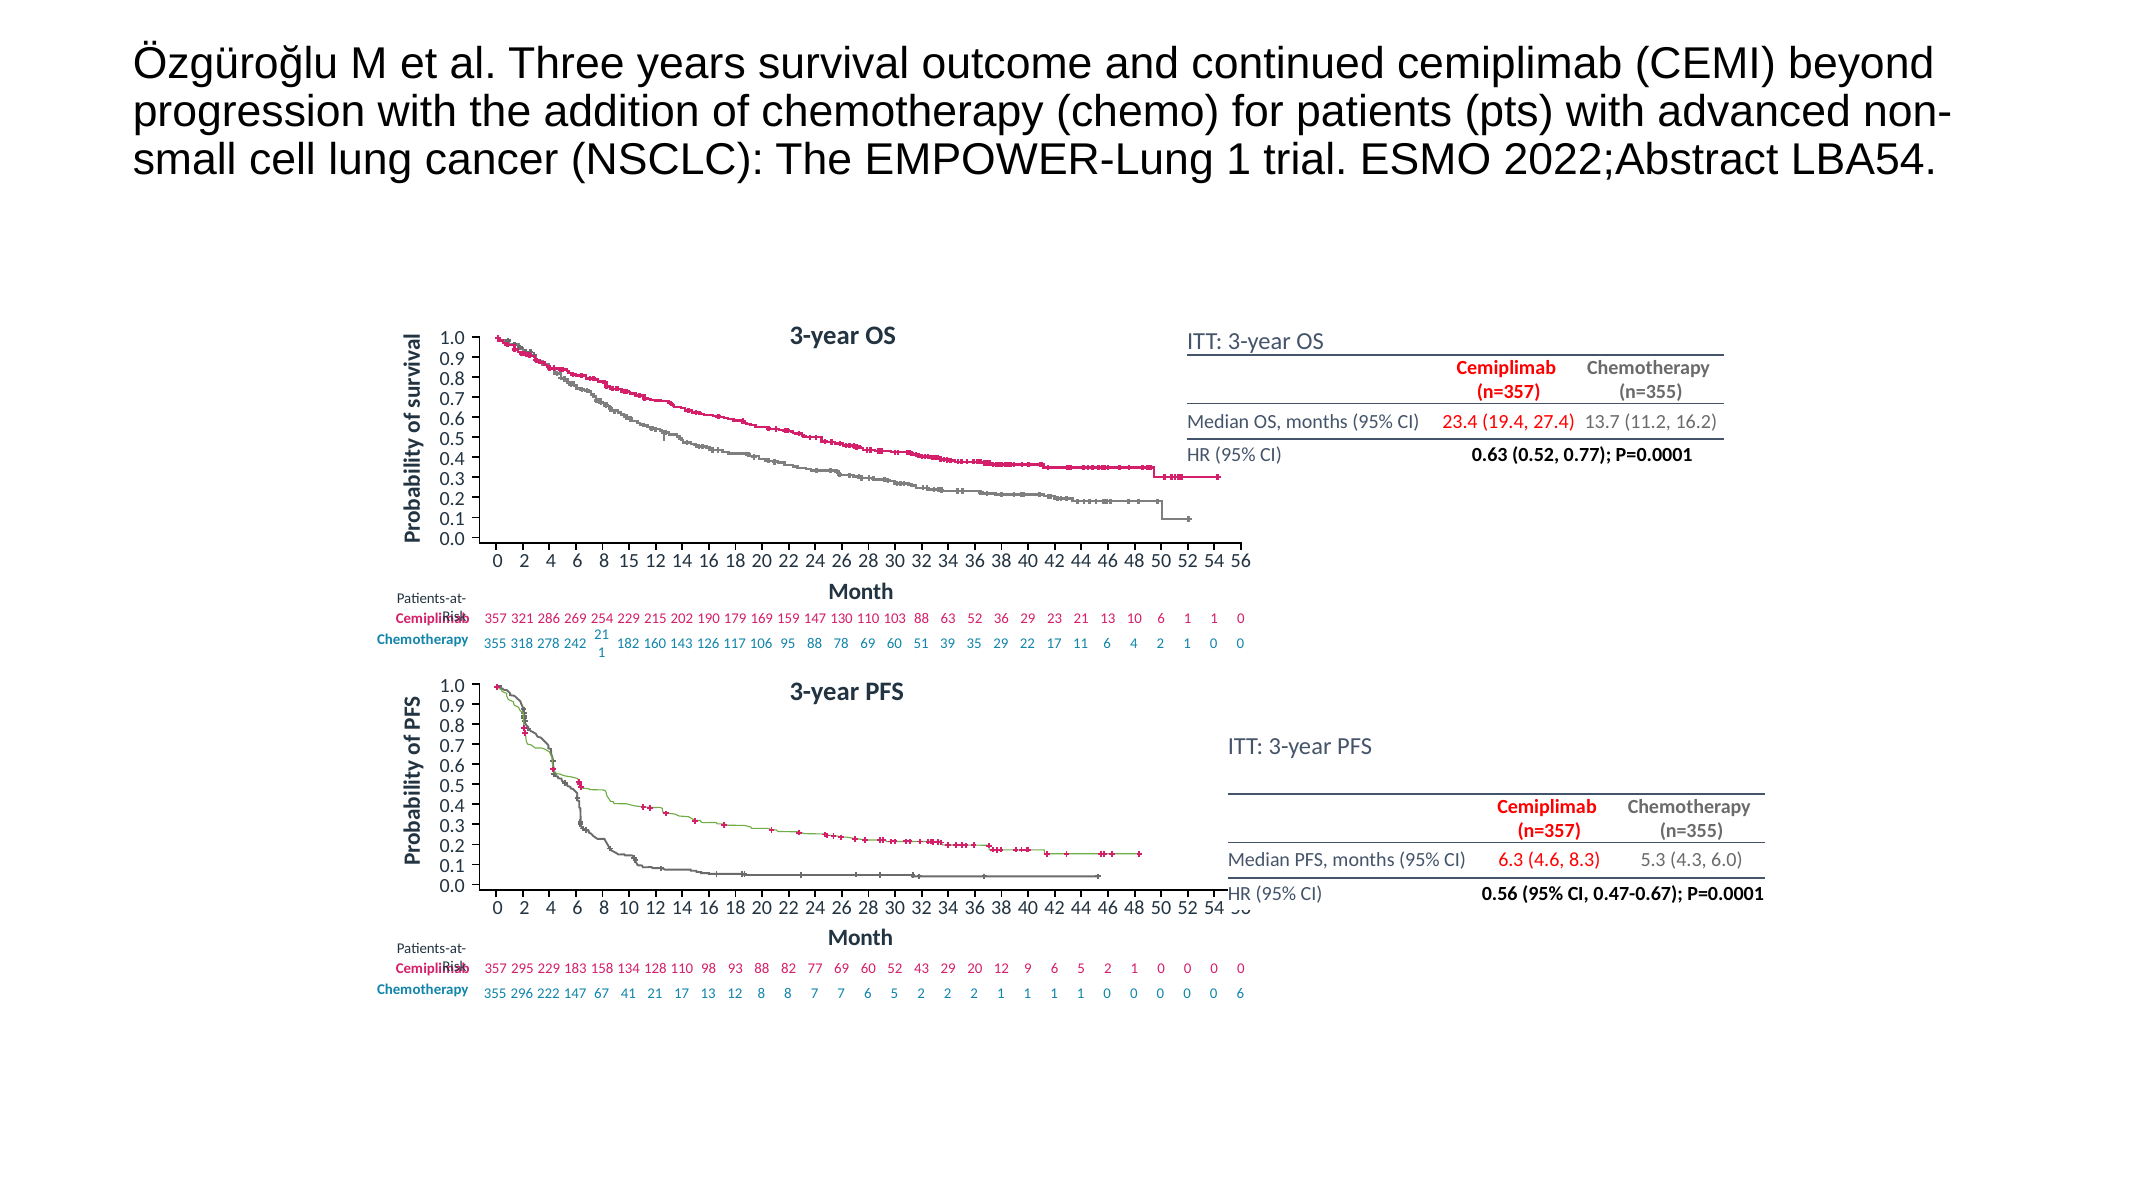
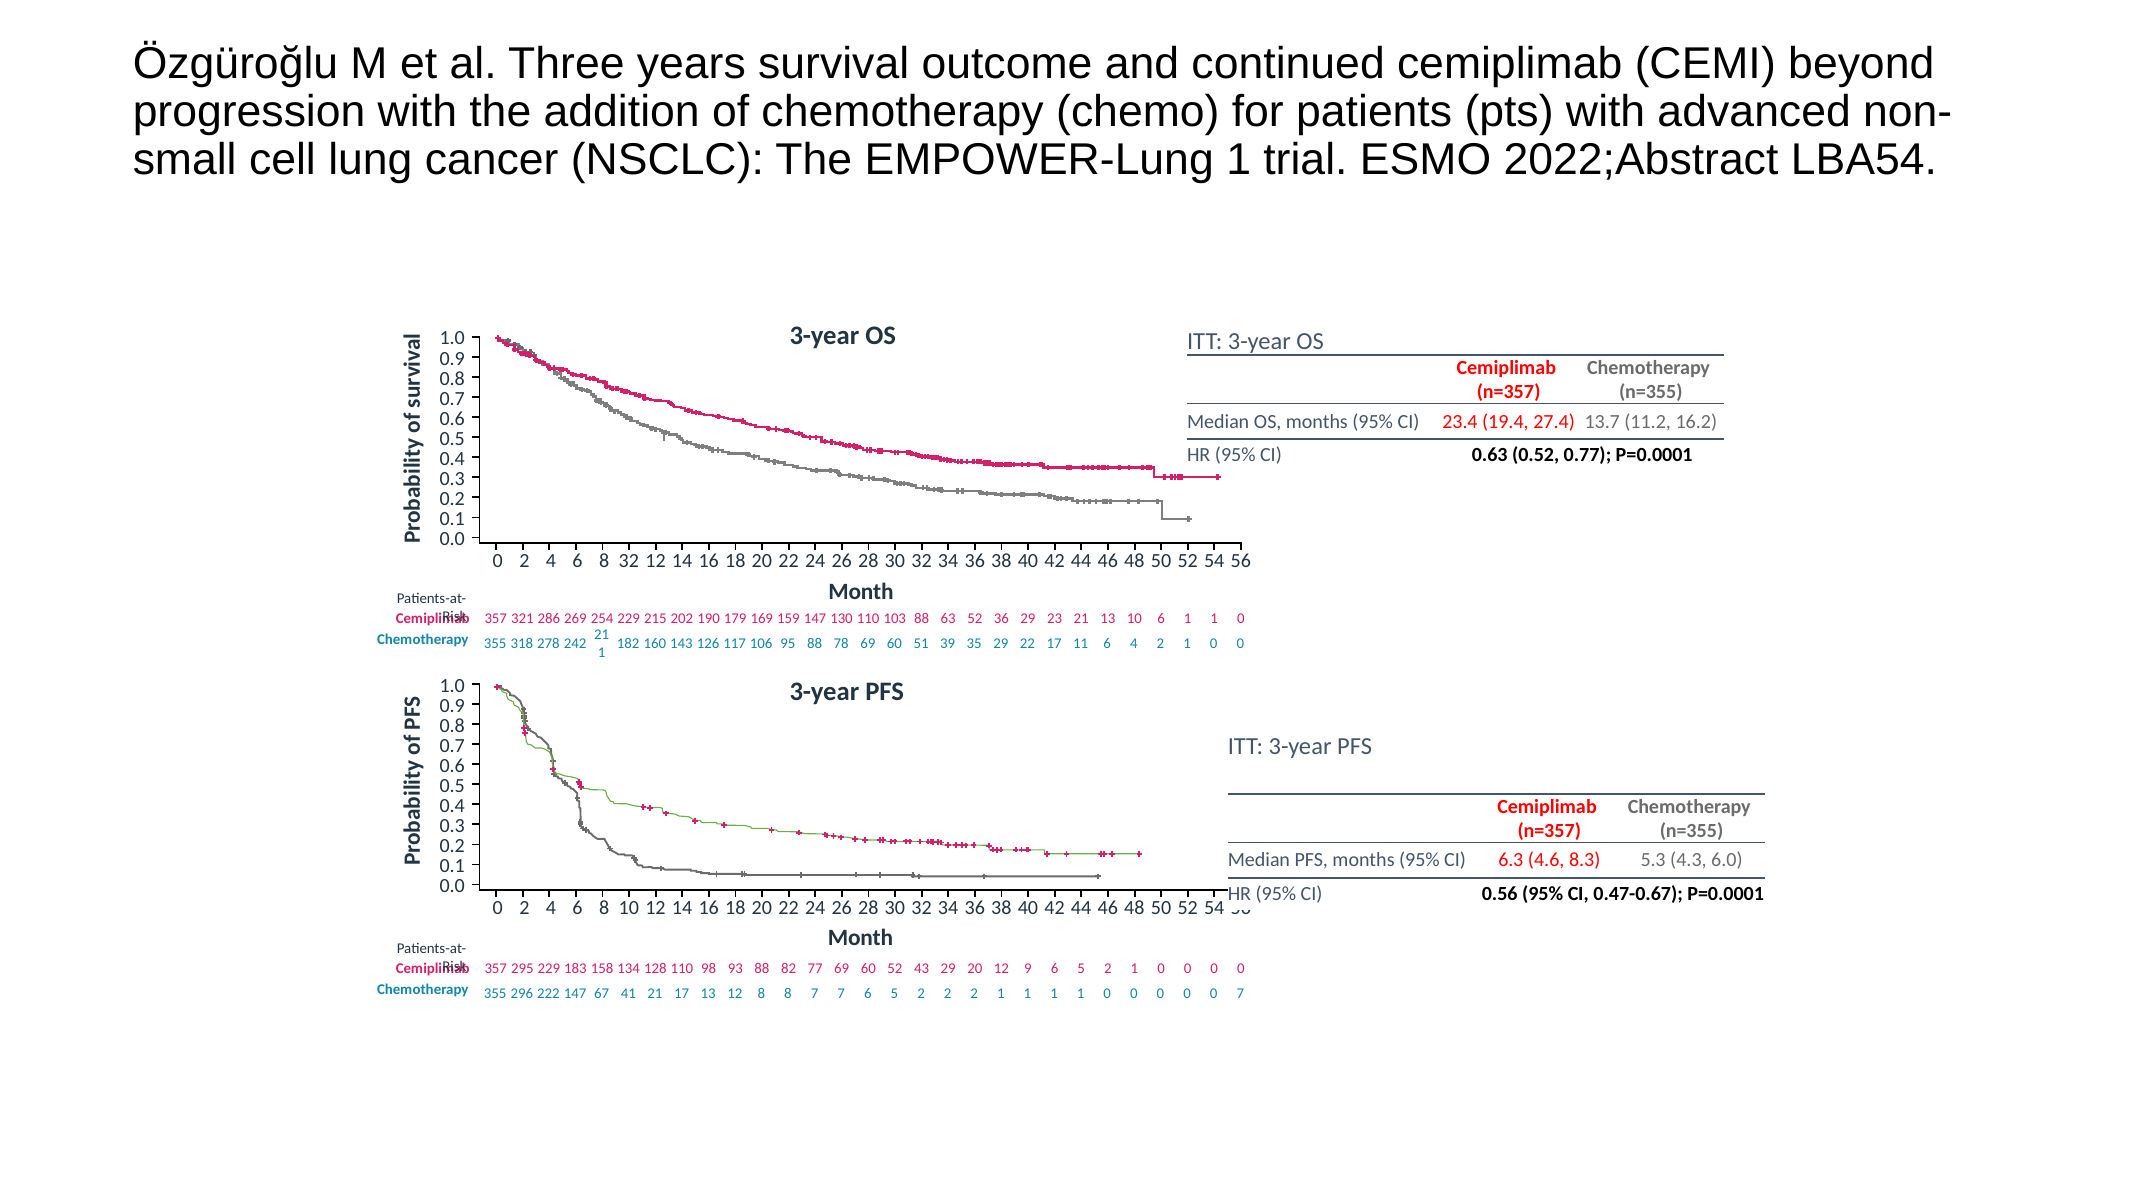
4 15: 15 -> 32
0 6: 6 -> 7
